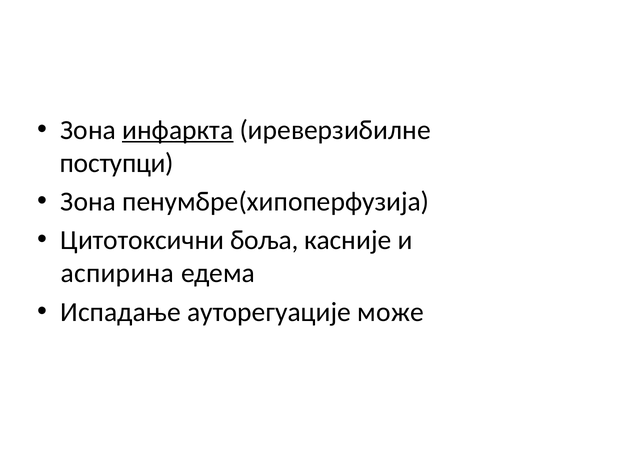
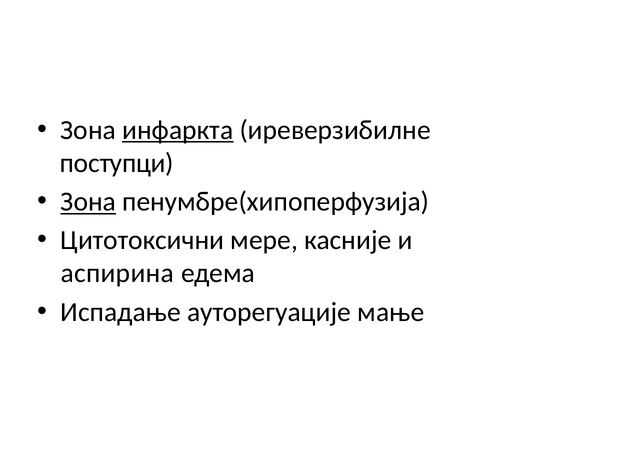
Зона at (88, 202) underline: none -> present
боља: боља -> мере
може: може -> мање
